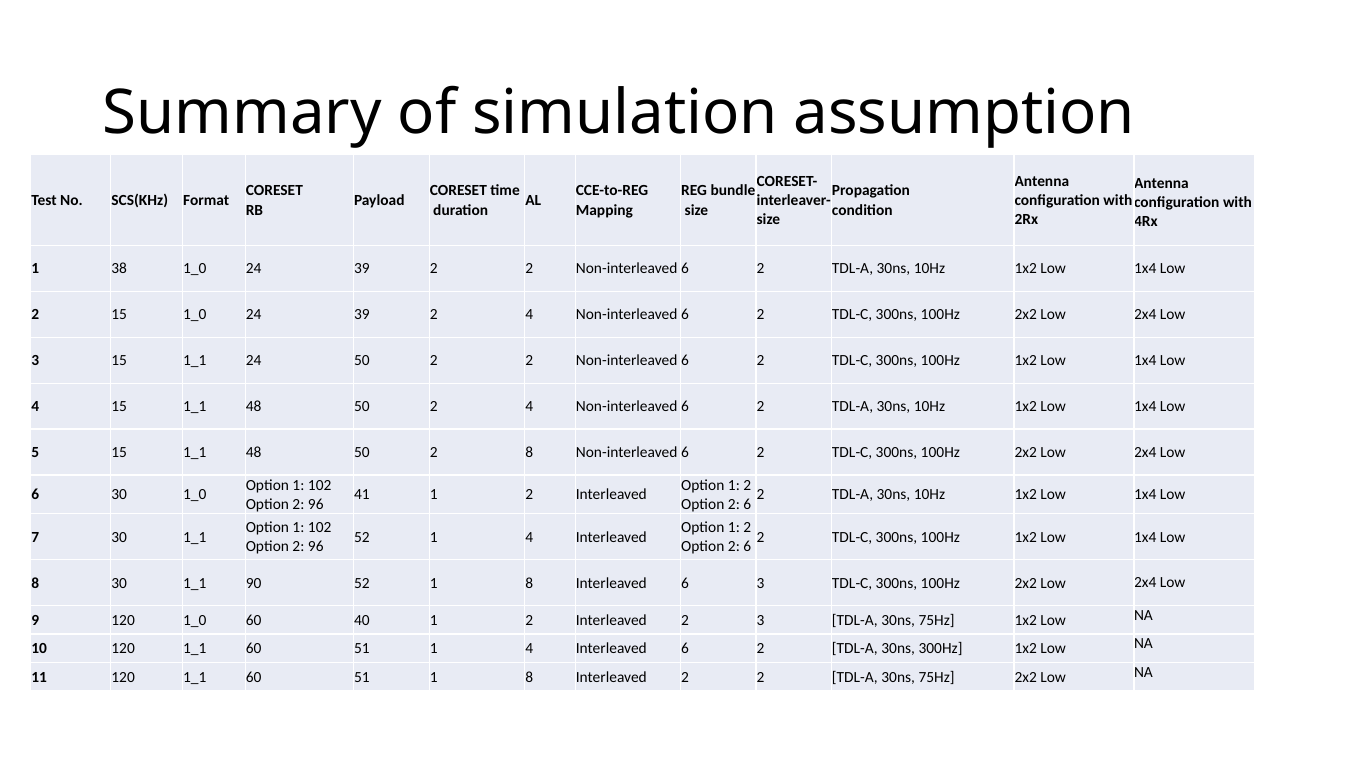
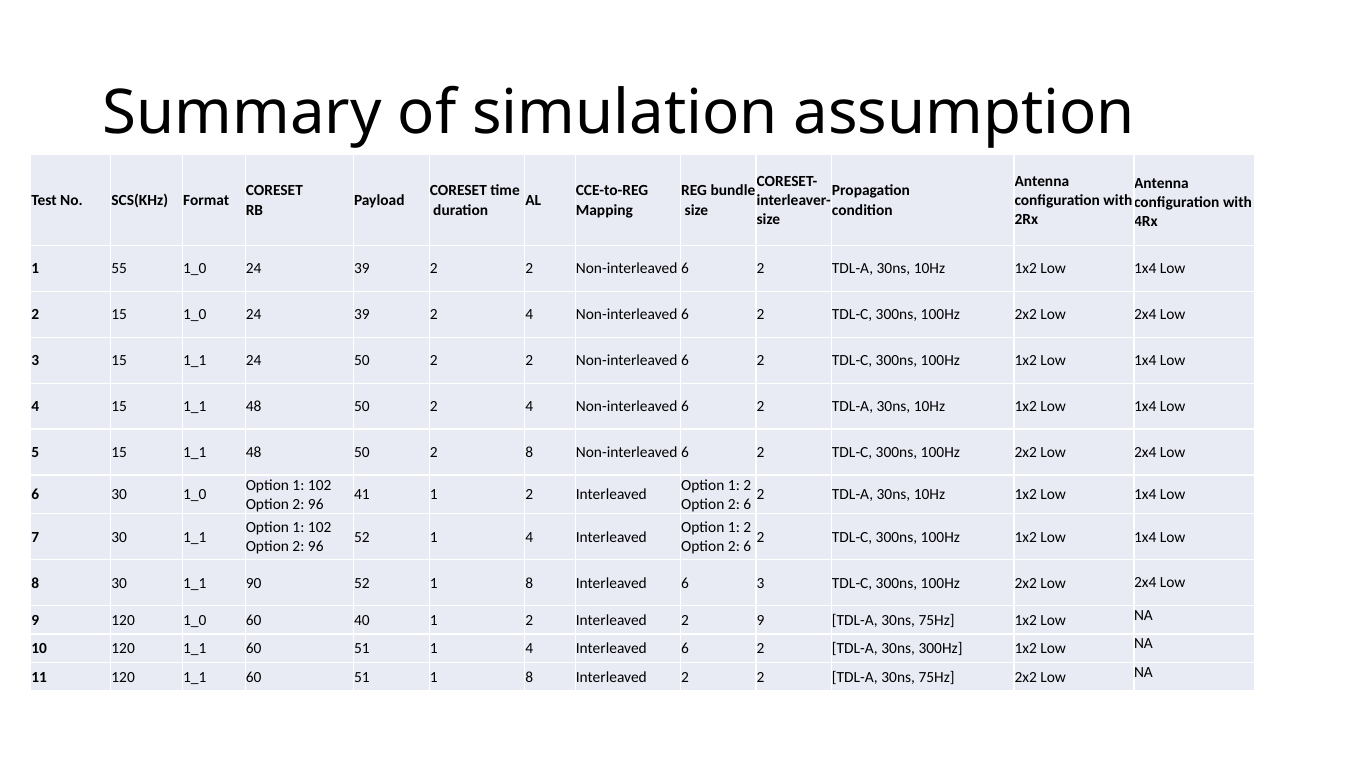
38: 38 -> 55
2 3: 3 -> 9
